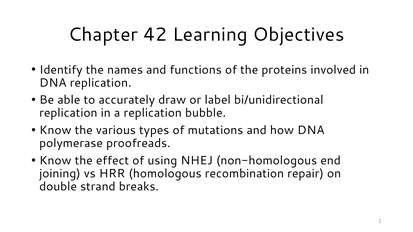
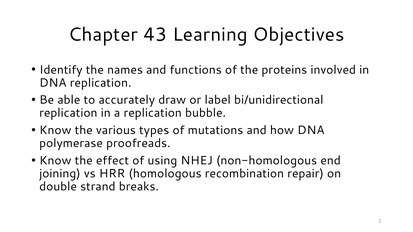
42: 42 -> 43
